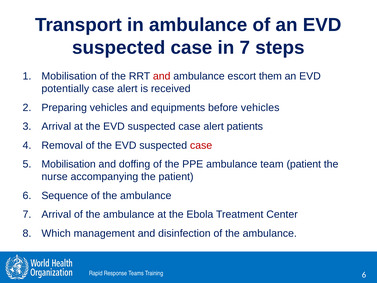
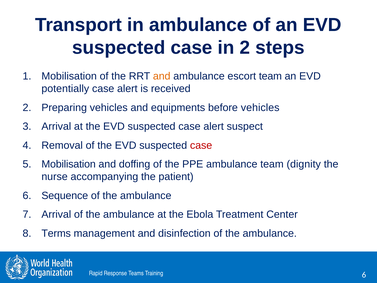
in 7: 7 -> 2
and at (162, 76) colour: red -> orange
escort them: them -> team
patients: patients -> suspect
team patient: patient -> dignity
Which: Which -> Terms
